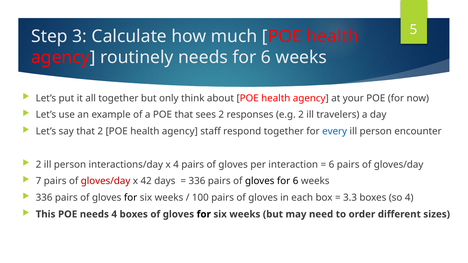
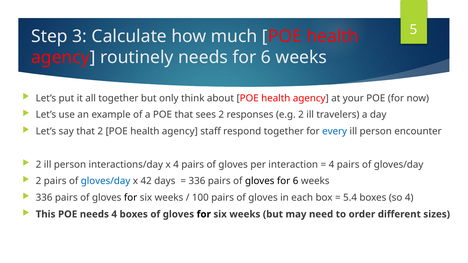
6 at (332, 165): 6 -> 4
7 at (38, 181): 7 -> 2
gloves/day at (106, 181) colour: red -> blue
3.3: 3.3 -> 5.4
